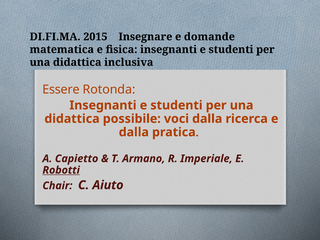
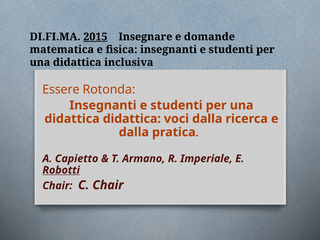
2015 underline: none -> present
didattica possibile: possibile -> didattica
C Aiuto: Aiuto -> Chair
